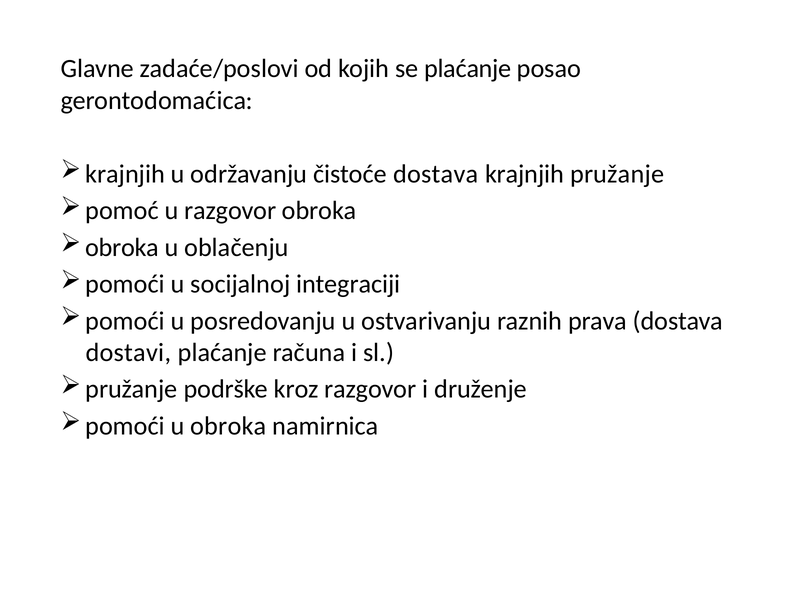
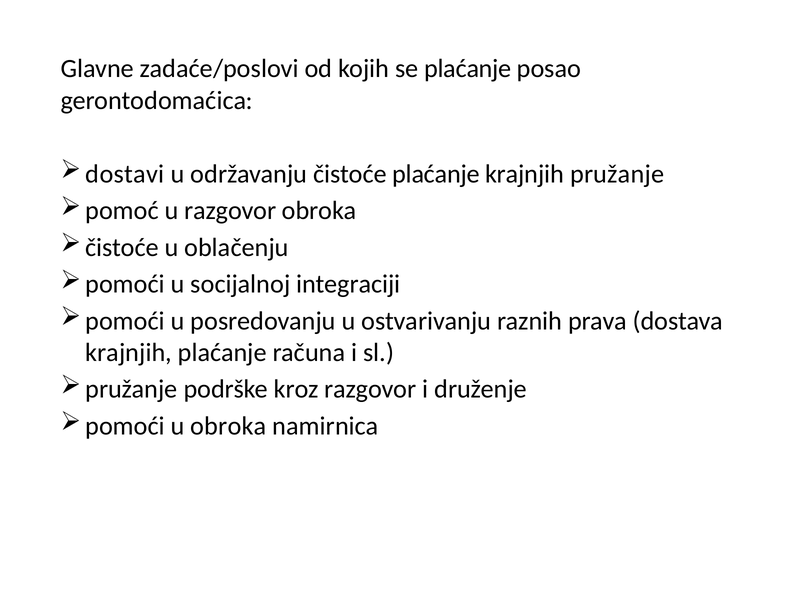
krajnjih at (125, 174): krajnjih -> dostavi
čistoće dostava: dostava -> plaćanje
obroka at (122, 247): obroka -> čistoće
dostavi at (128, 352): dostavi -> krajnjih
